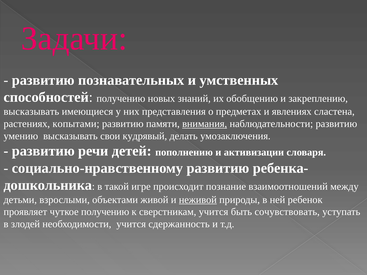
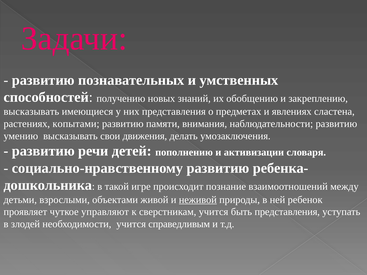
внимания underline: present -> none
кудрявый: кудрявый -> движения
чуткое получению: получению -> управляют
быть сочувствовать: сочувствовать -> представления
сдержанность: сдержанность -> справедливым
